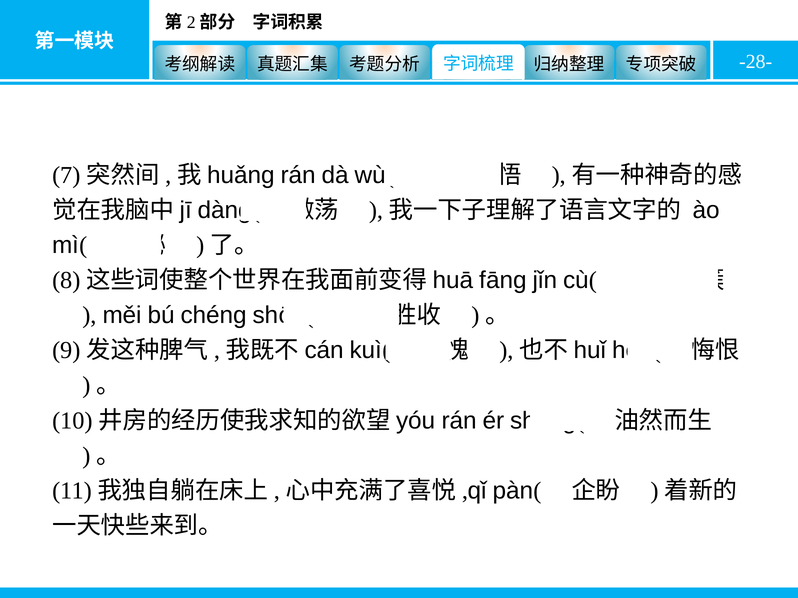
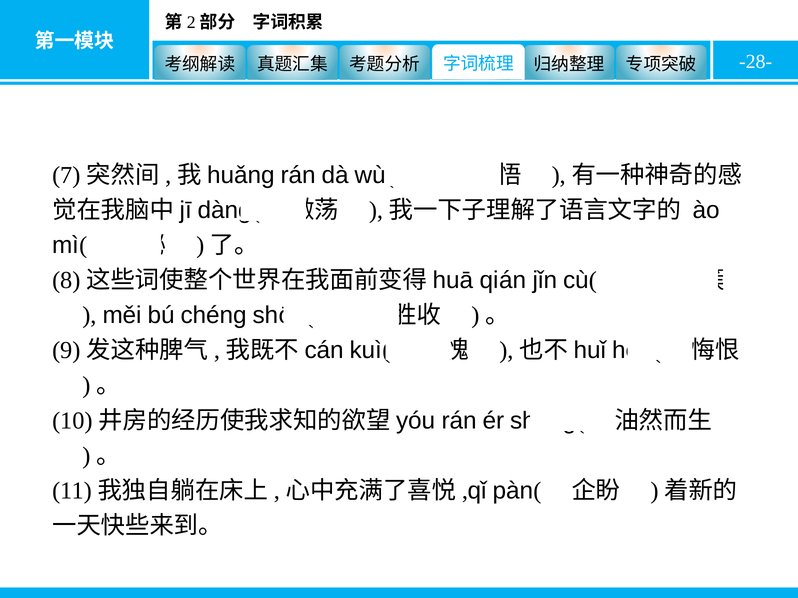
fāng: fāng -> qián
